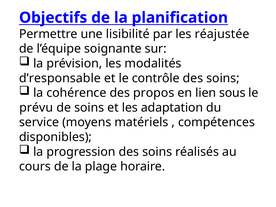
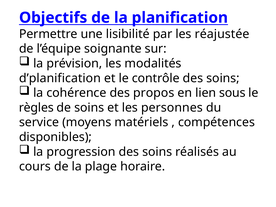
d’responsable: d’responsable -> d’planification
prévu: prévu -> règles
adaptation: adaptation -> personnes
